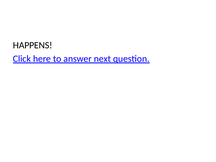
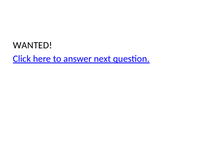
HAPPENS: HAPPENS -> WANTED
